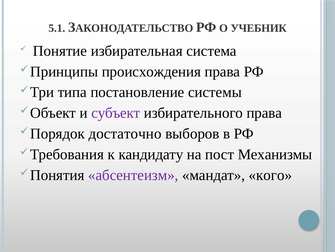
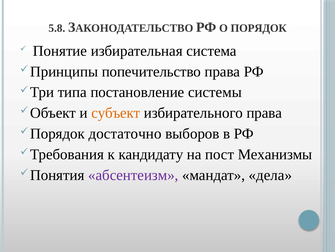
5.1: 5.1 -> 5.8
О УЧЕБНИК: УЧЕБНИК -> ПОРЯДОК
происхождения: происхождения -> попечительство
субъект colour: purple -> orange
кого: кого -> дела
